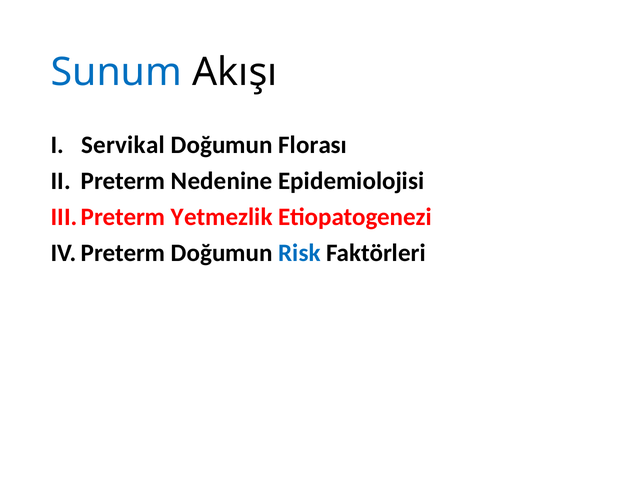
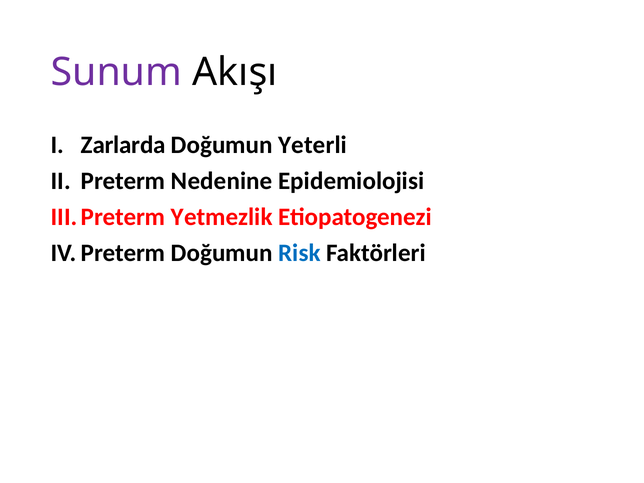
Sunum colour: blue -> purple
Servikal: Servikal -> Zarlarda
Florası: Florası -> Yeterli
